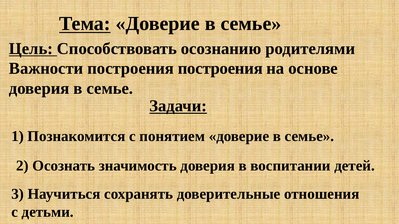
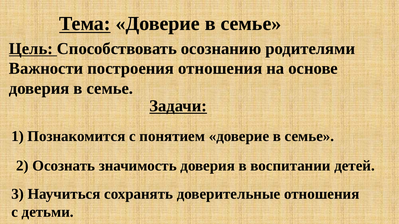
построения построения: построения -> отношения
